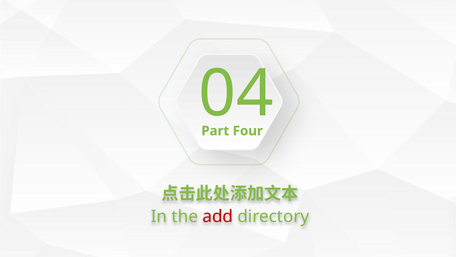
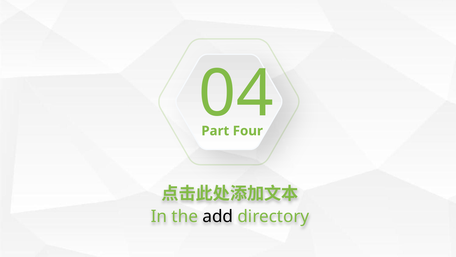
add colour: red -> black
